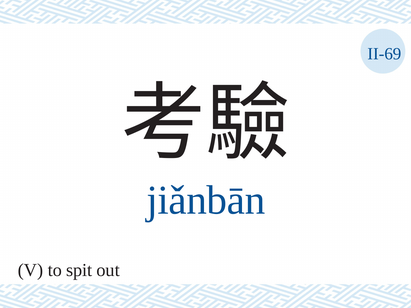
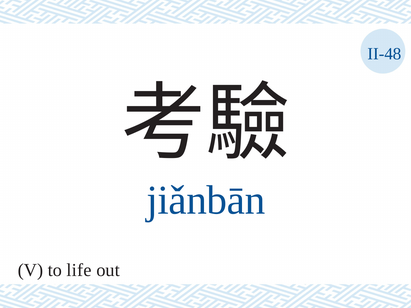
II-69: II-69 -> II-48
spit: spit -> life
